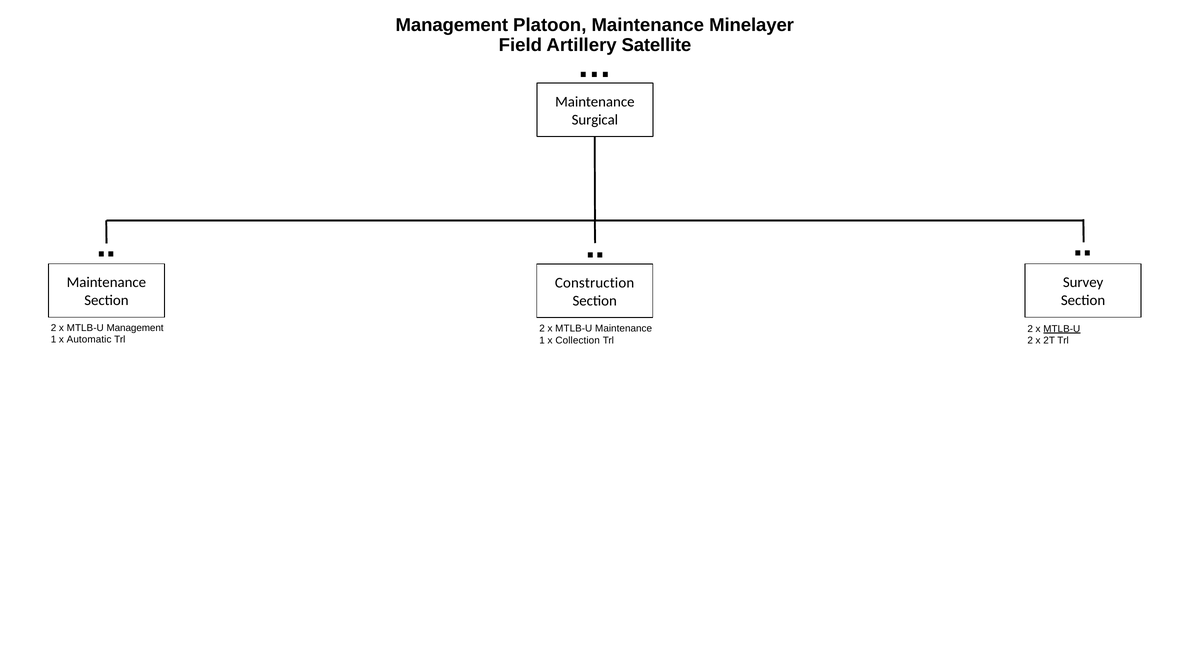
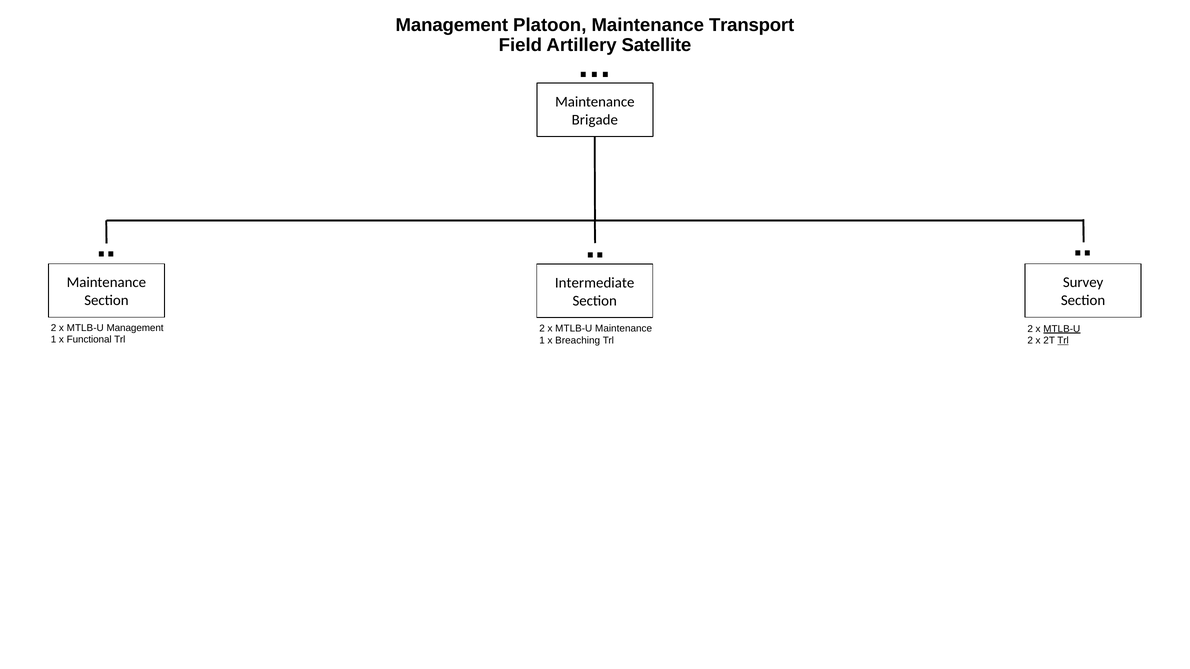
Minelayer: Minelayer -> Transport
Surgical: Surgical -> Brigade
Construction: Construction -> Intermediate
Automatic: Automatic -> Functional
Collection: Collection -> Breaching
Trl at (1063, 341) underline: none -> present
